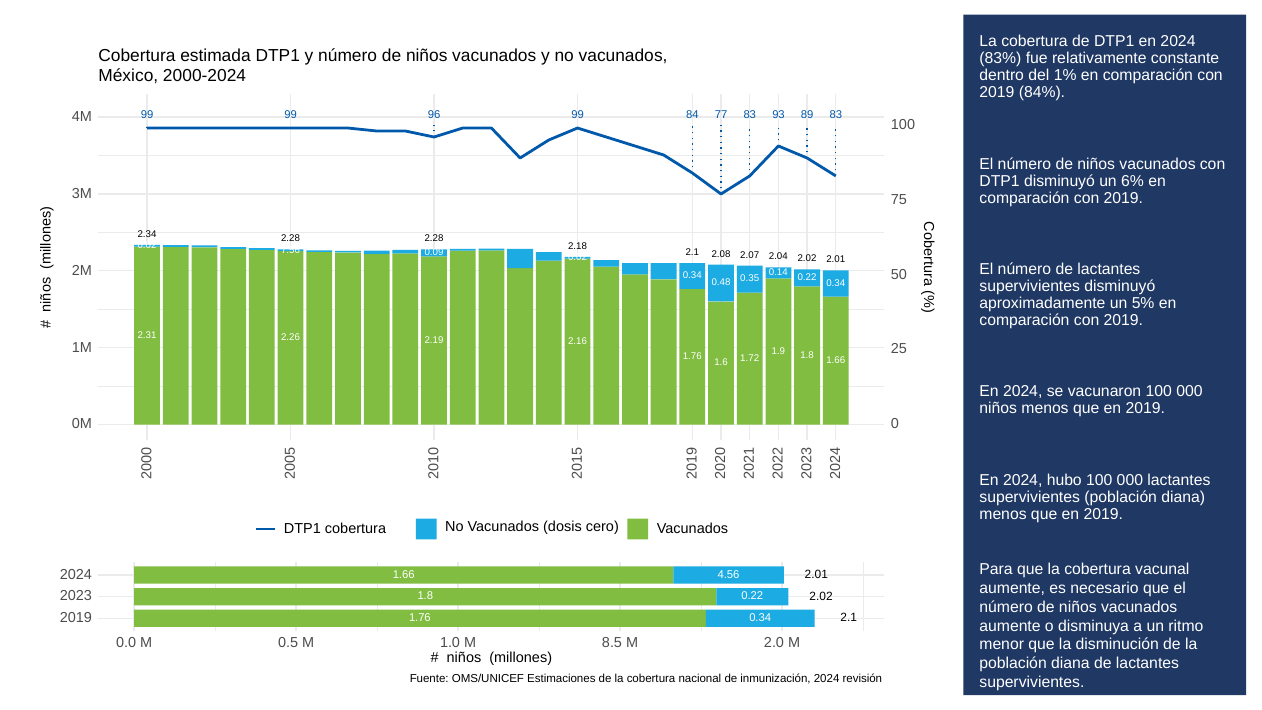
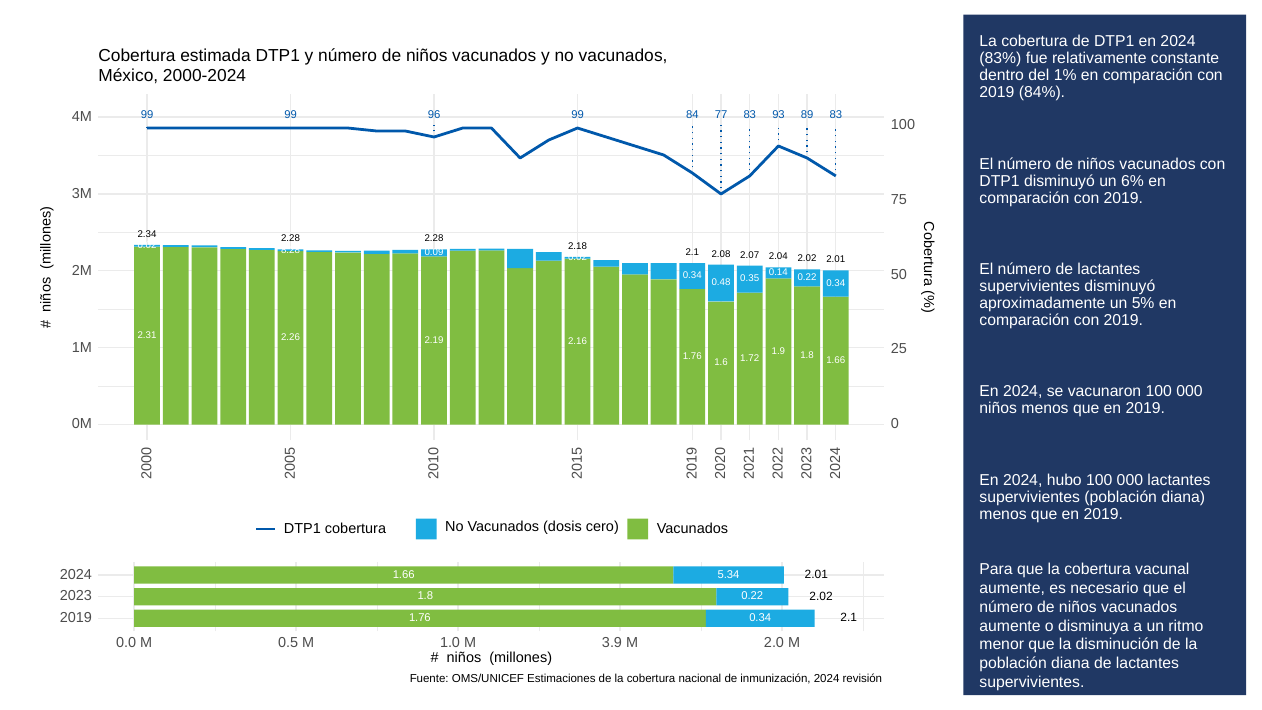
7.56: 7.56 -> 8.28
4.56: 4.56 -> 5.34
8.5: 8.5 -> 3.9
